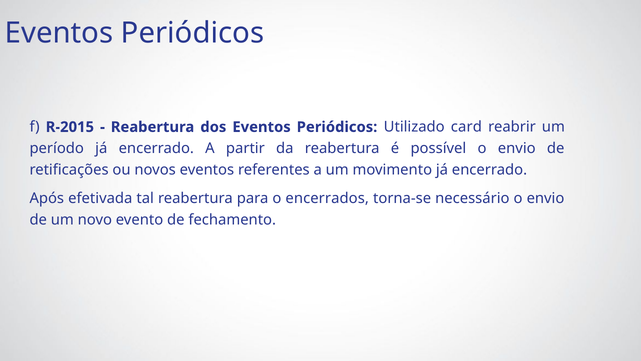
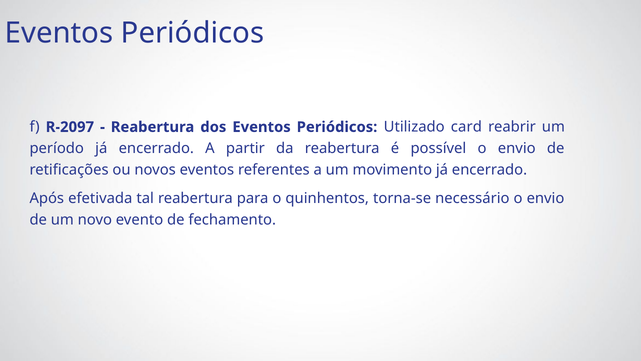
R-2015: R-2015 -> R-2097
encerrados: encerrados -> quinhentos
